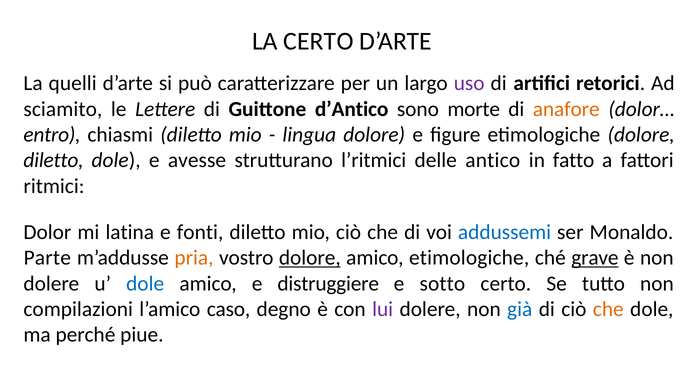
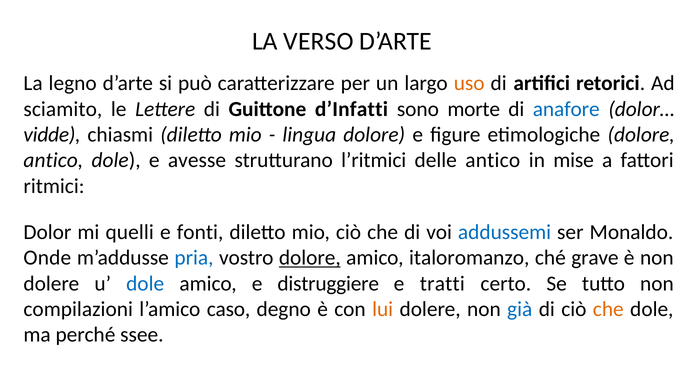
LA CERTO: CERTO -> VERSO
quelli: quelli -> legno
uso colour: purple -> orange
d’Antico: d’Antico -> d’Infatti
anafore colour: orange -> blue
entro: entro -> vidde
diletto at (53, 160): diletto -> antico
fatto: fatto -> mise
latina: latina -> quelli
Parte: Parte -> Onde
pria colour: orange -> blue
amico etimologiche: etimologiche -> italoromanzo
grave underline: present -> none
sotto: sotto -> tratti
lui colour: purple -> orange
piue: piue -> ssee
